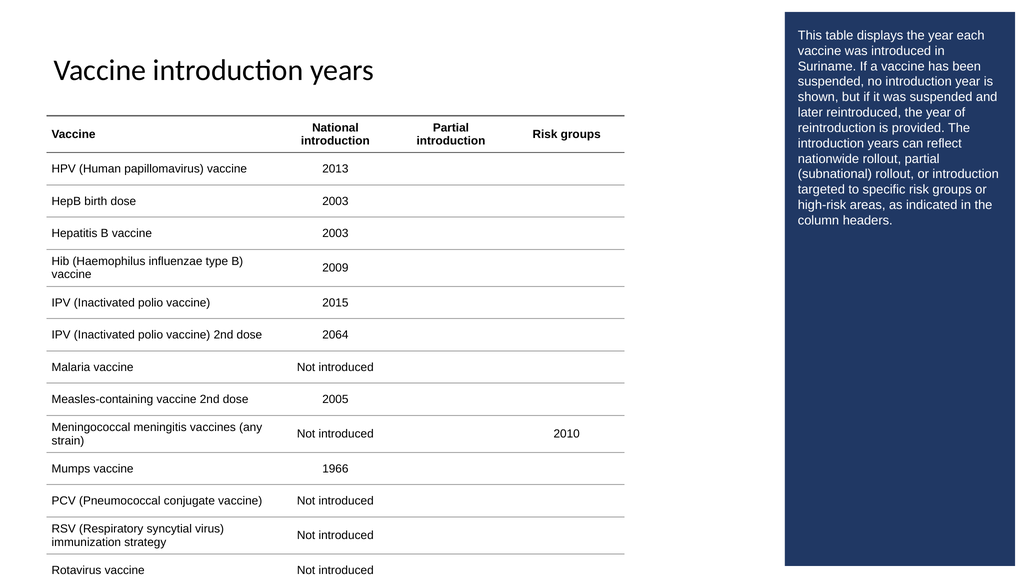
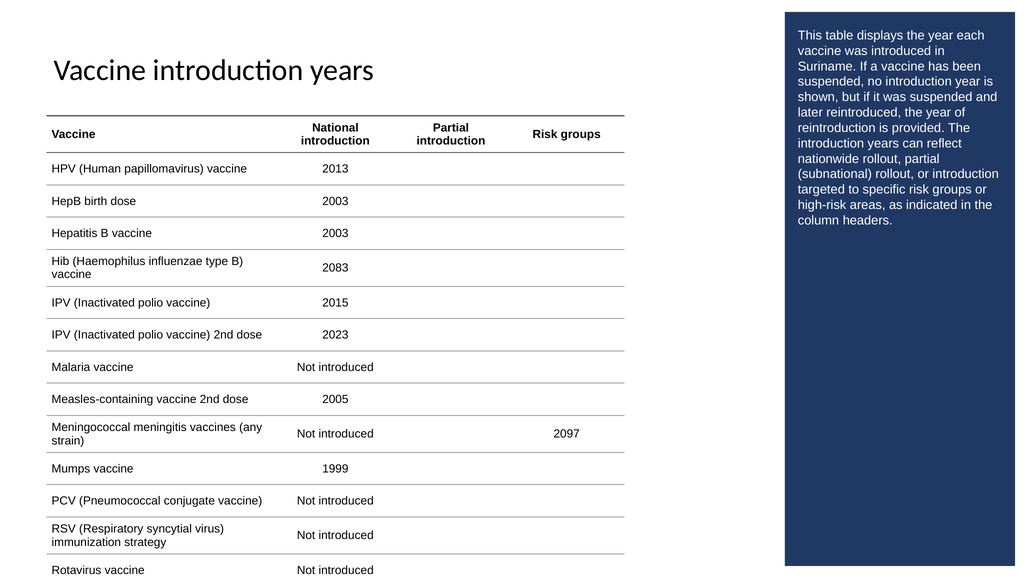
2009: 2009 -> 2083
2064: 2064 -> 2023
2010: 2010 -> 2097
1966: 1966 -> 1999
